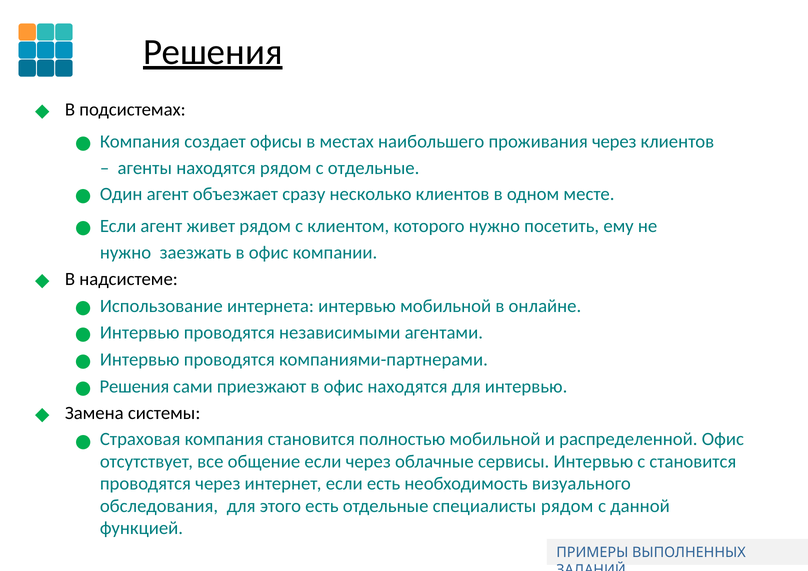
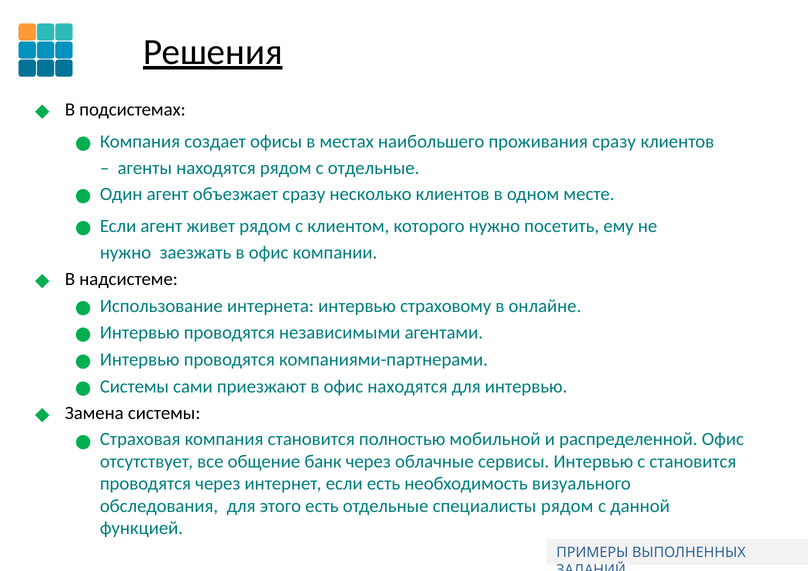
проживания через: через -> сразу
интервью мобильной: мобильной -> страховому
Решения at (134, 387): Решения -> Системы
общение если: если -> банк
